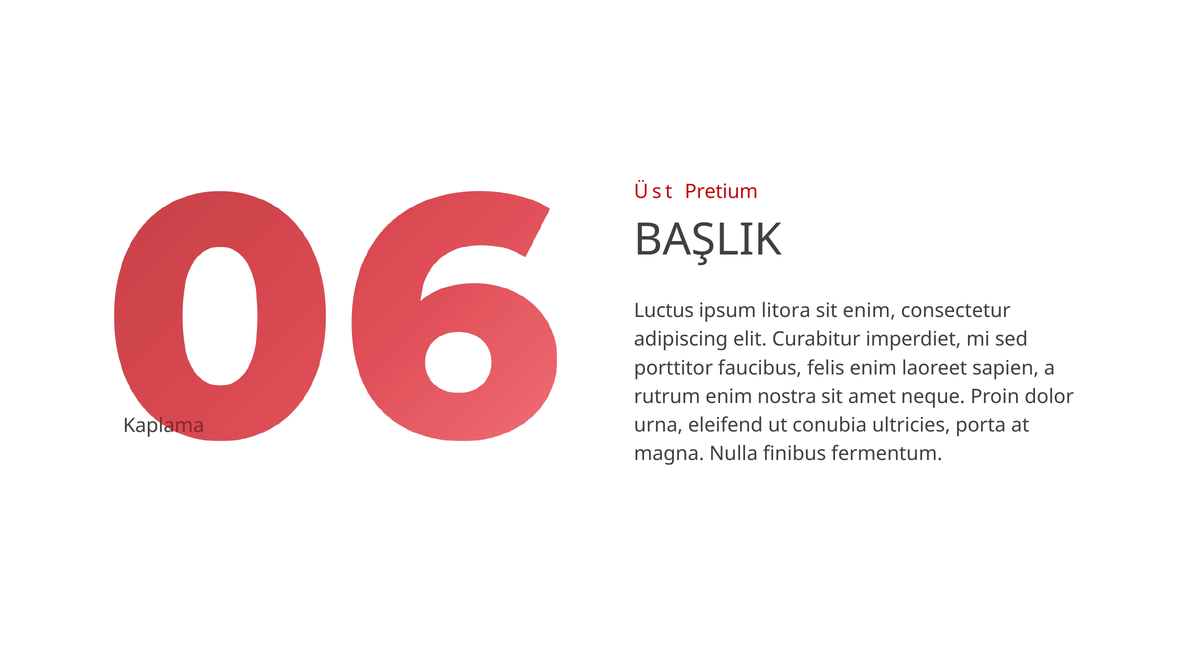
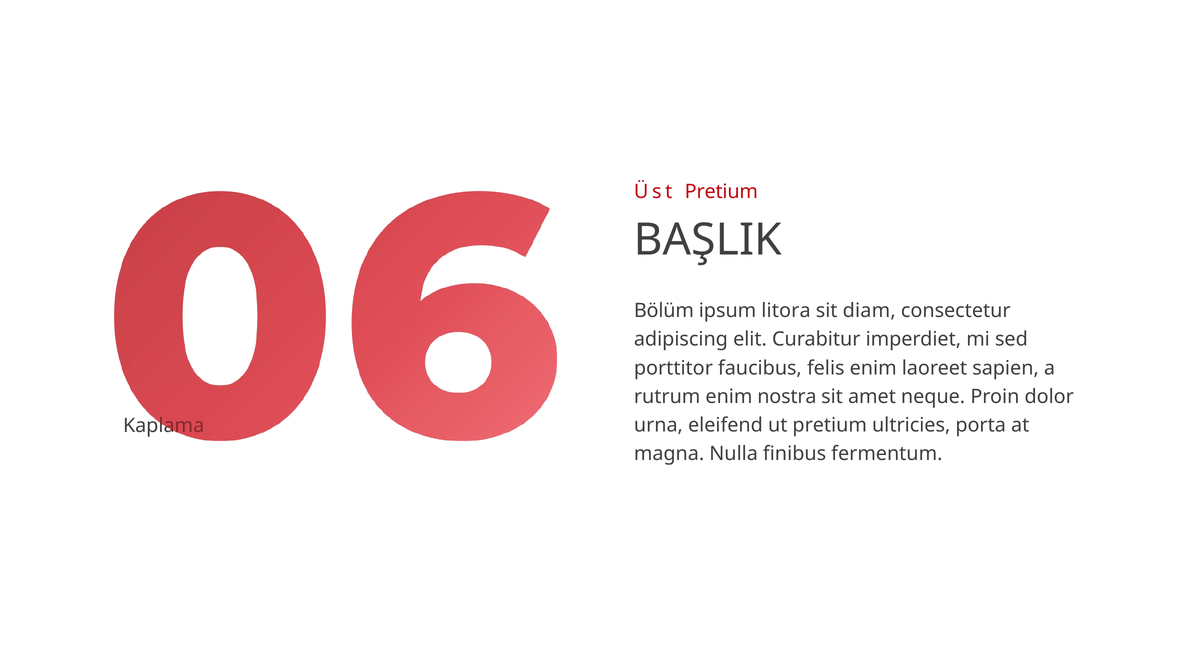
Luctus: Luctus -> Bölüm
sit enim: enim -> diam
ut conubia: conubia -> pretium
